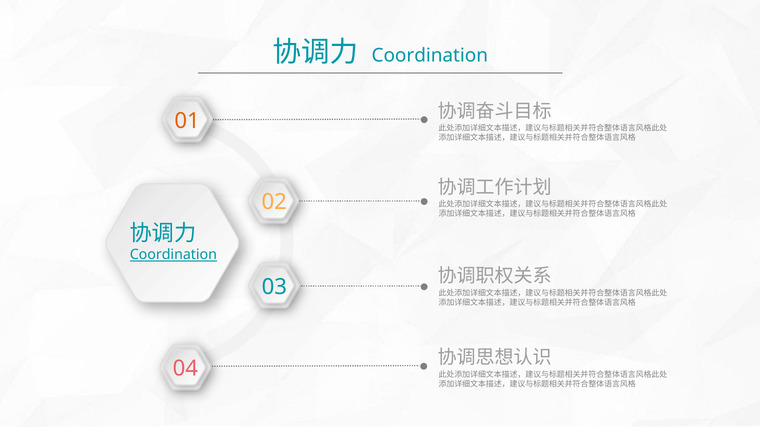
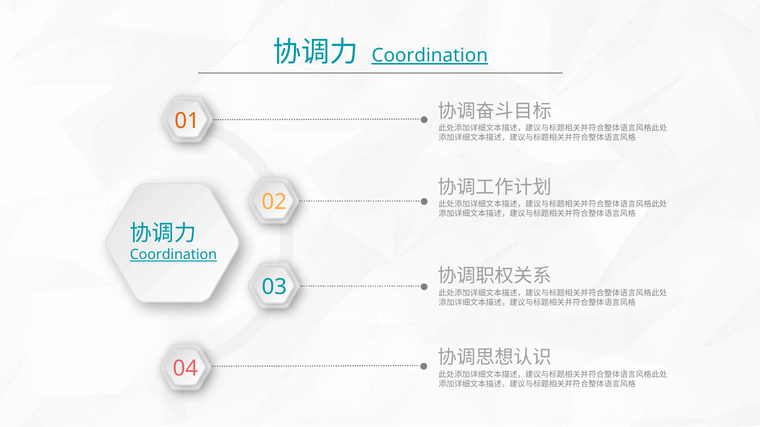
Coordination at (430, 56) underline: none -> present
